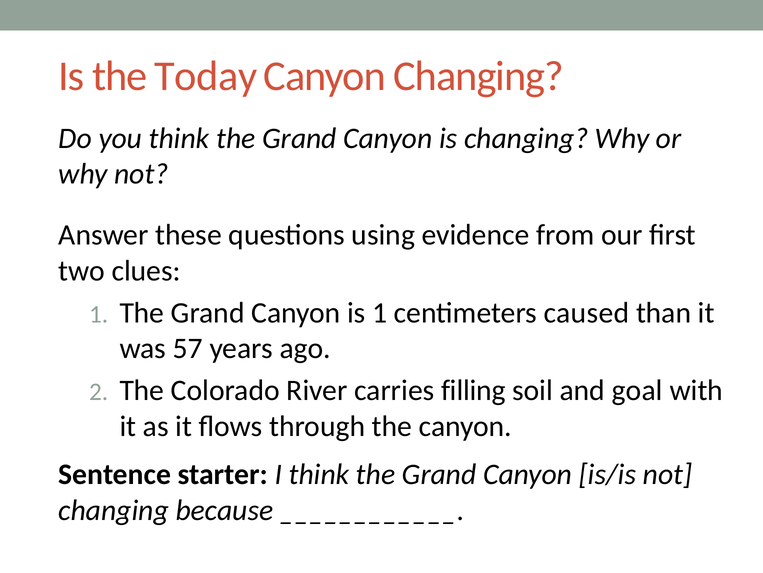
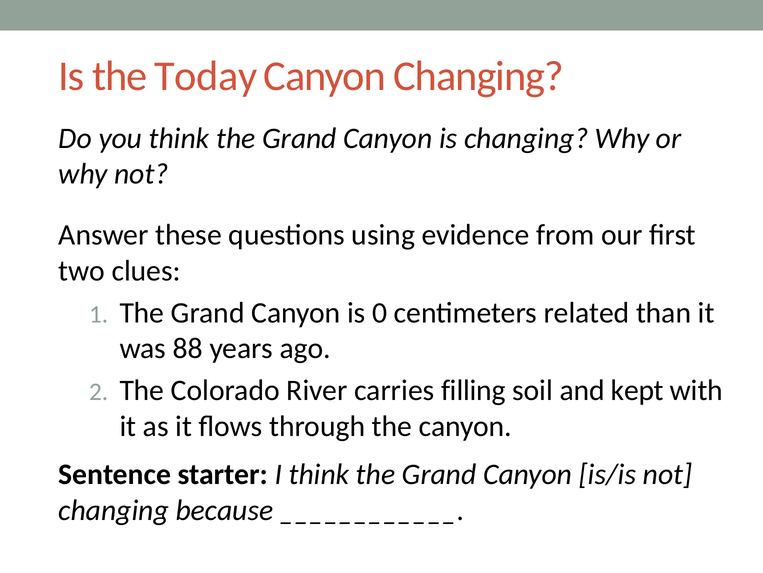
is 1: 1 -> 0
caused: caused -> related
57: 57 -> 88
goal: goal -> kept
